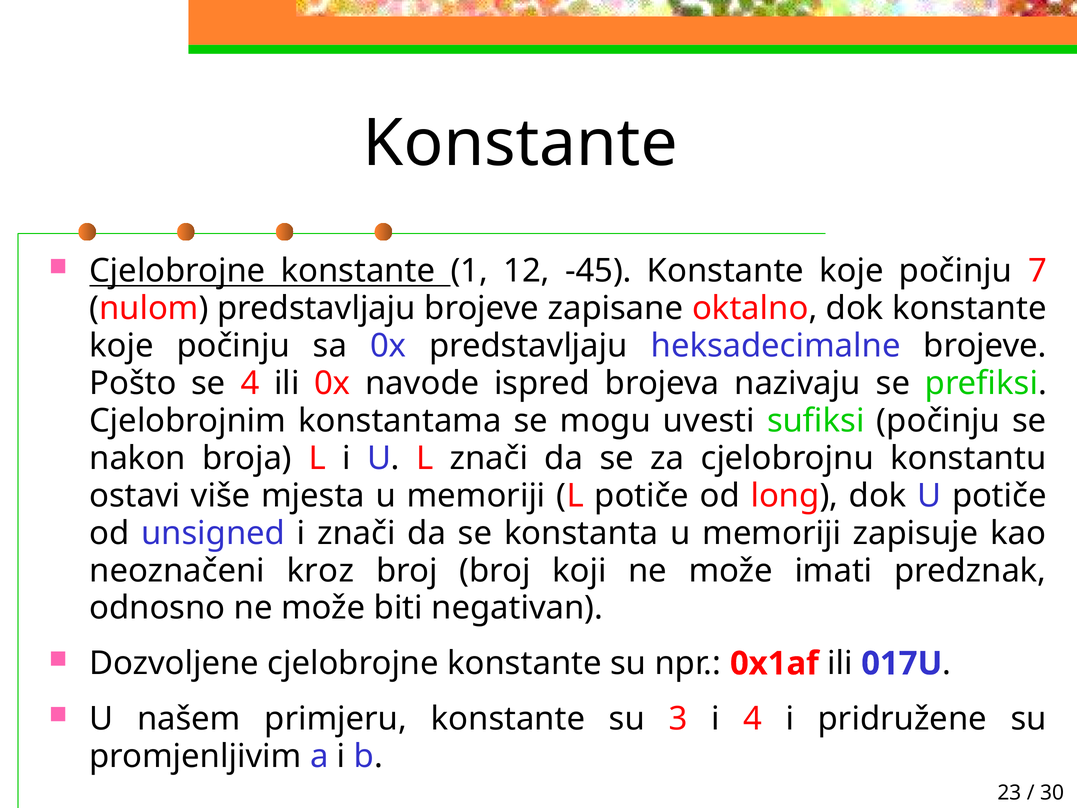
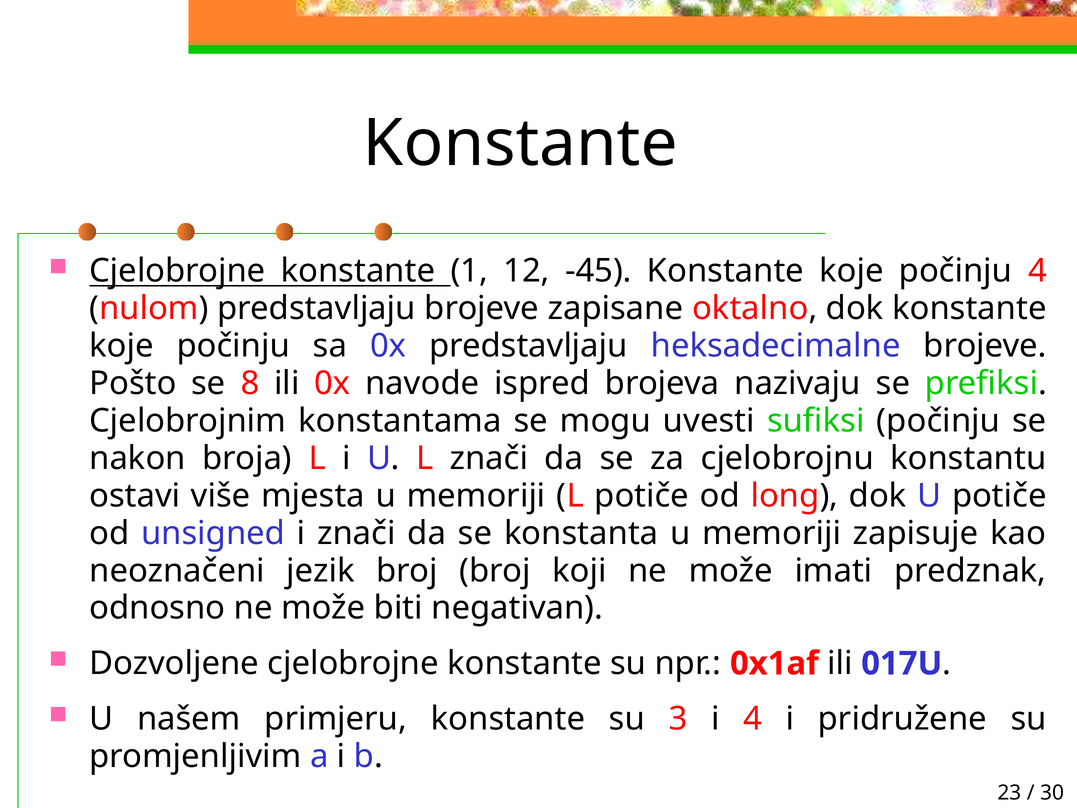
počinju 7: 7 -> 4
se 4: 4 -> 8
kroz: kroz -> jezik
